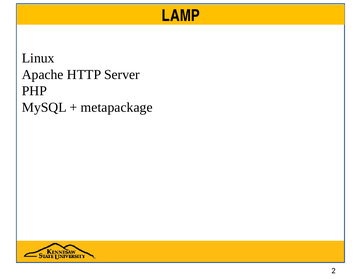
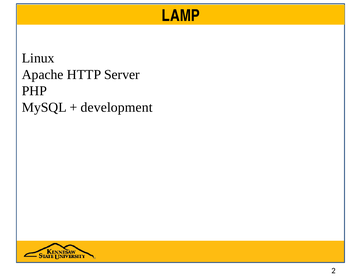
metapackage: metapackage -> development
